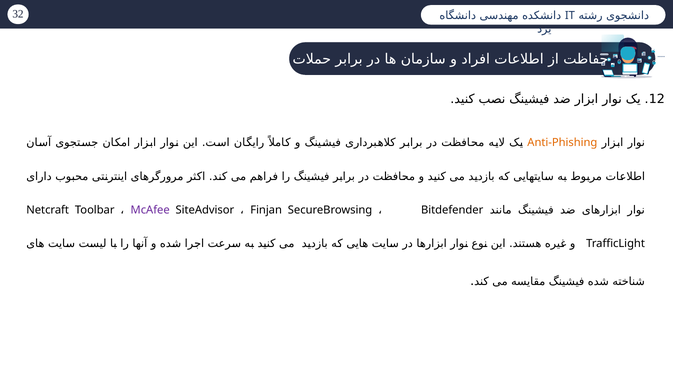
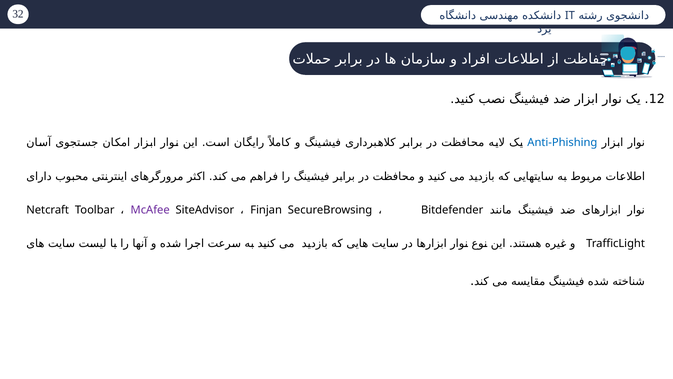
Anti-Phishing colour: orange -> blue
